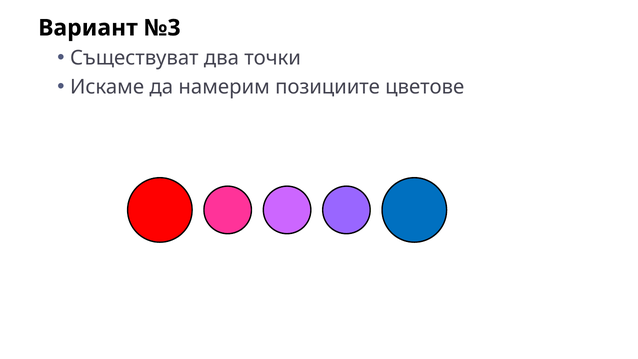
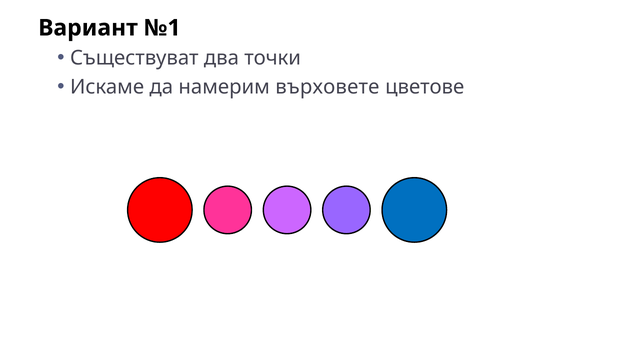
№3: №3 -> №1
позициите: позициите -> върховете
